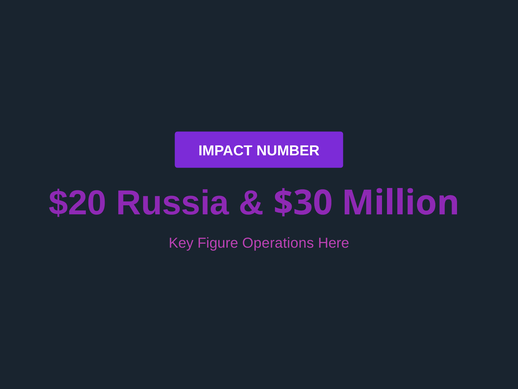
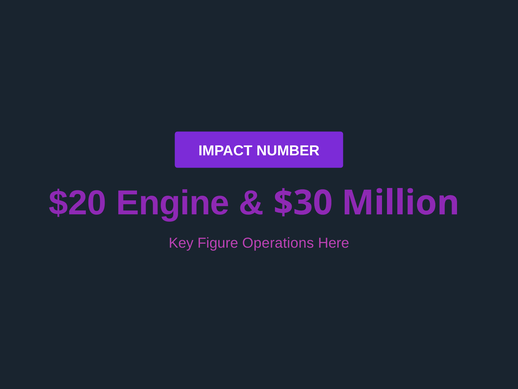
Russia: Russia -> Engine
